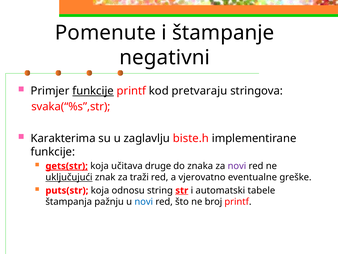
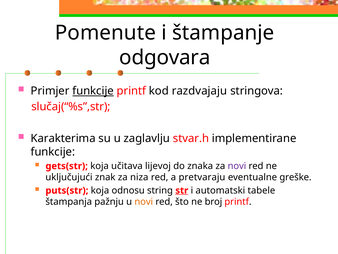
negativni: negativni -> odgovara
pretvaraju: pretvaraju -> razdvajaju
svaka(“%s”,str: svaka(“%s”,str -> slučaj(“%s”,str
biste.h: biste.h -> stvar.h
gets(str underline: present -> none
druge: druge -> lijevoj
uključujući underline: present -> none
traži: traži -> niza
vjerovatno: vjerovatno -> pretvaraju
novi at (144, 201) colour: blue -> orange
